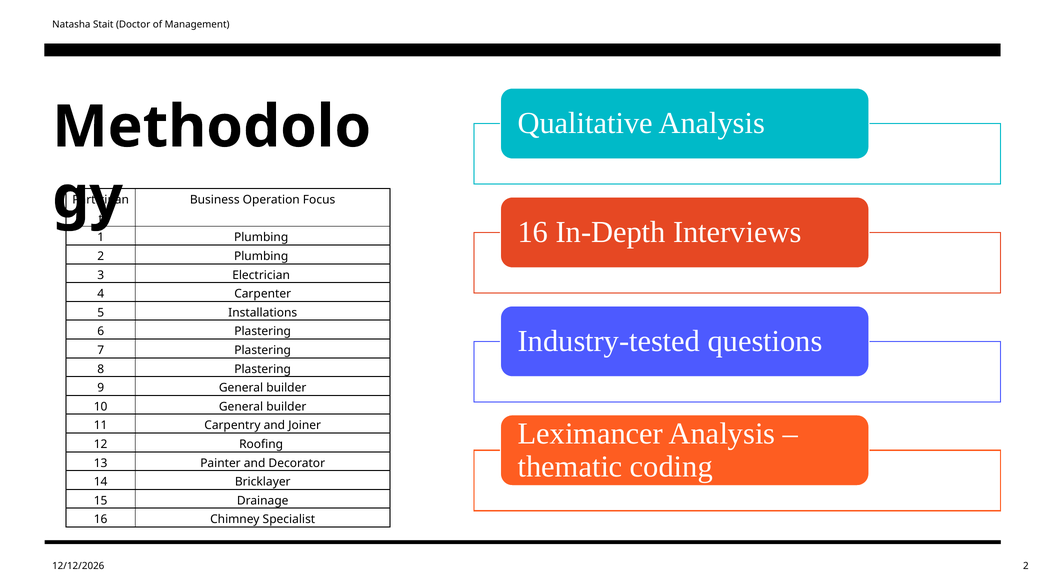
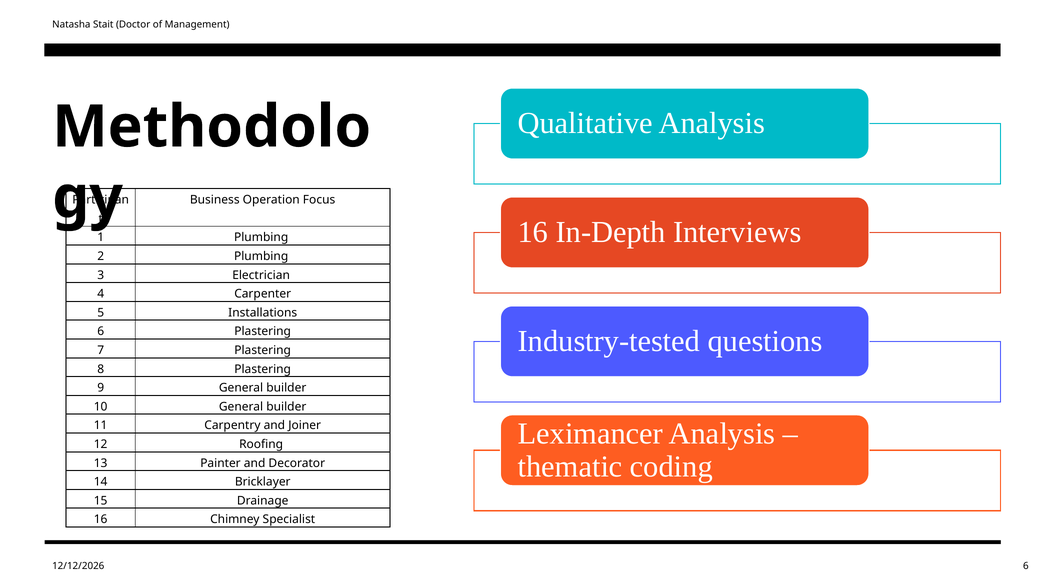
2 at (1026, 566): 2 -> 6
